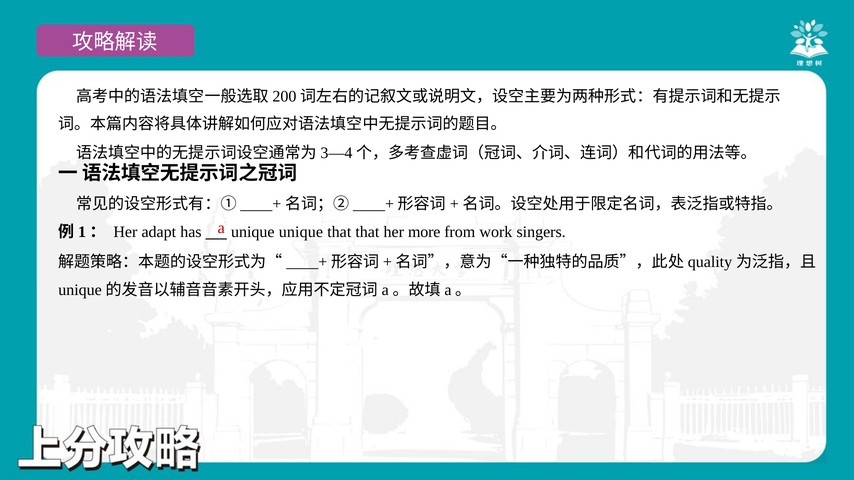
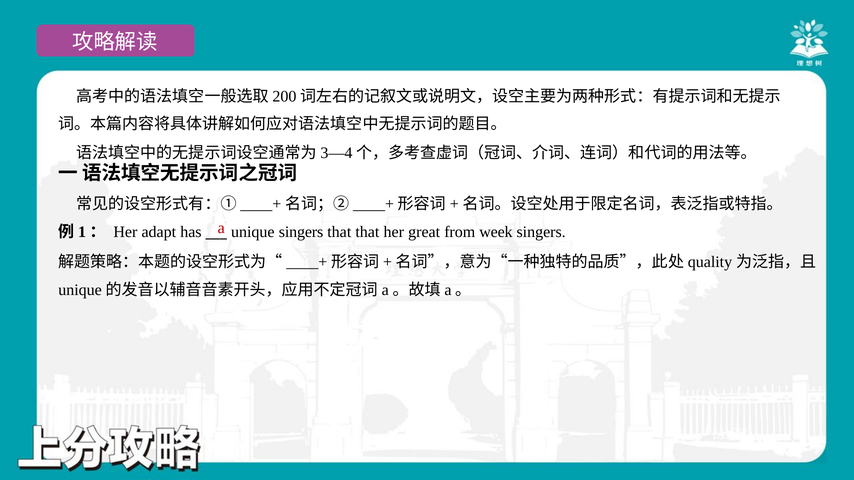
unique unique: unique -> singers
more: more -> great
work: work -> week
